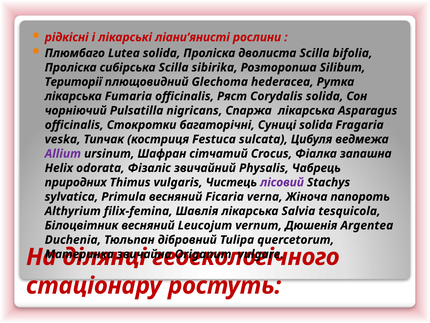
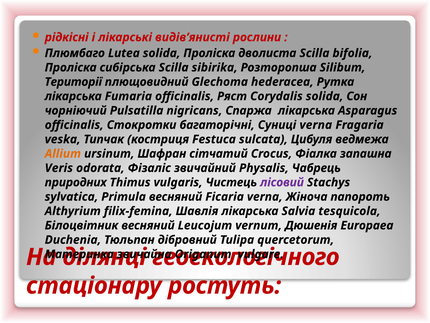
ліани’янисті: ліани’янисті -> видів’янисті
Суниці solida: solida -> verna
Allium colour: purple -> orange
Helix: Helix -> Veris
Argentea: Argentea -> Europaea
